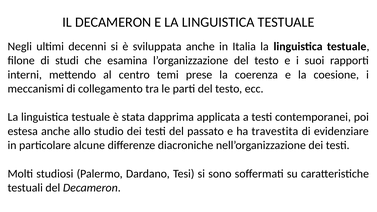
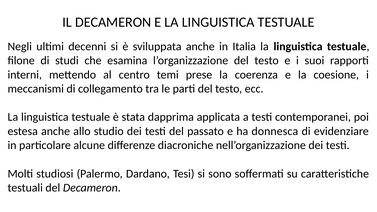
travestita: travestita -> donnesca
